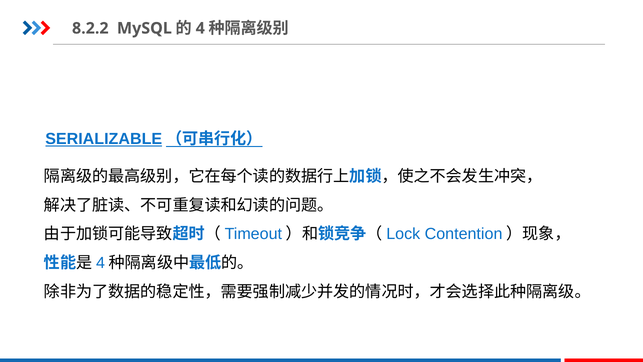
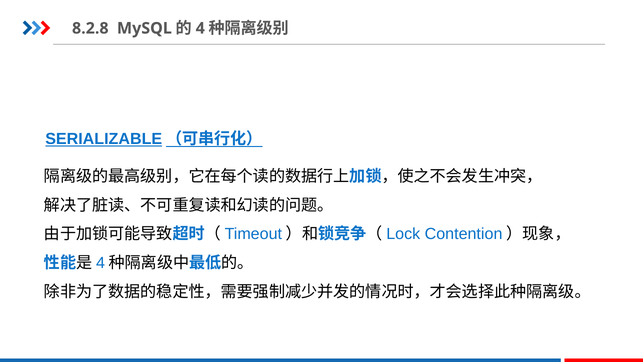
8.2.2: 8.2.2 -> 8.2.8
